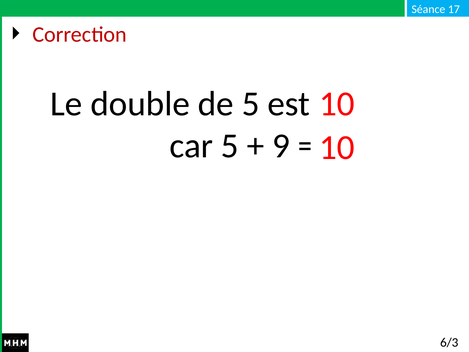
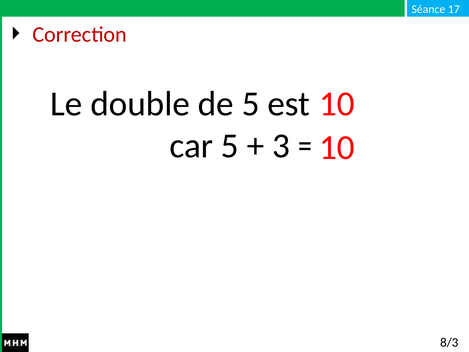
9: 9 -> 3
6/3: 6/3 -> 8/3
